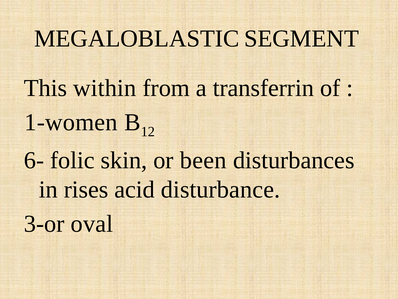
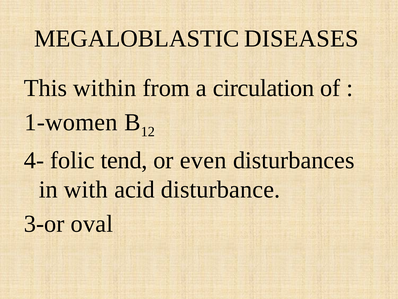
SEGMENT: SEGMENT -> DISEASES
transferrin: transferrin -> circulation
6-: 6- -> 4-
skin: skin -> tend
been: been -> even
rises: rises -> with
